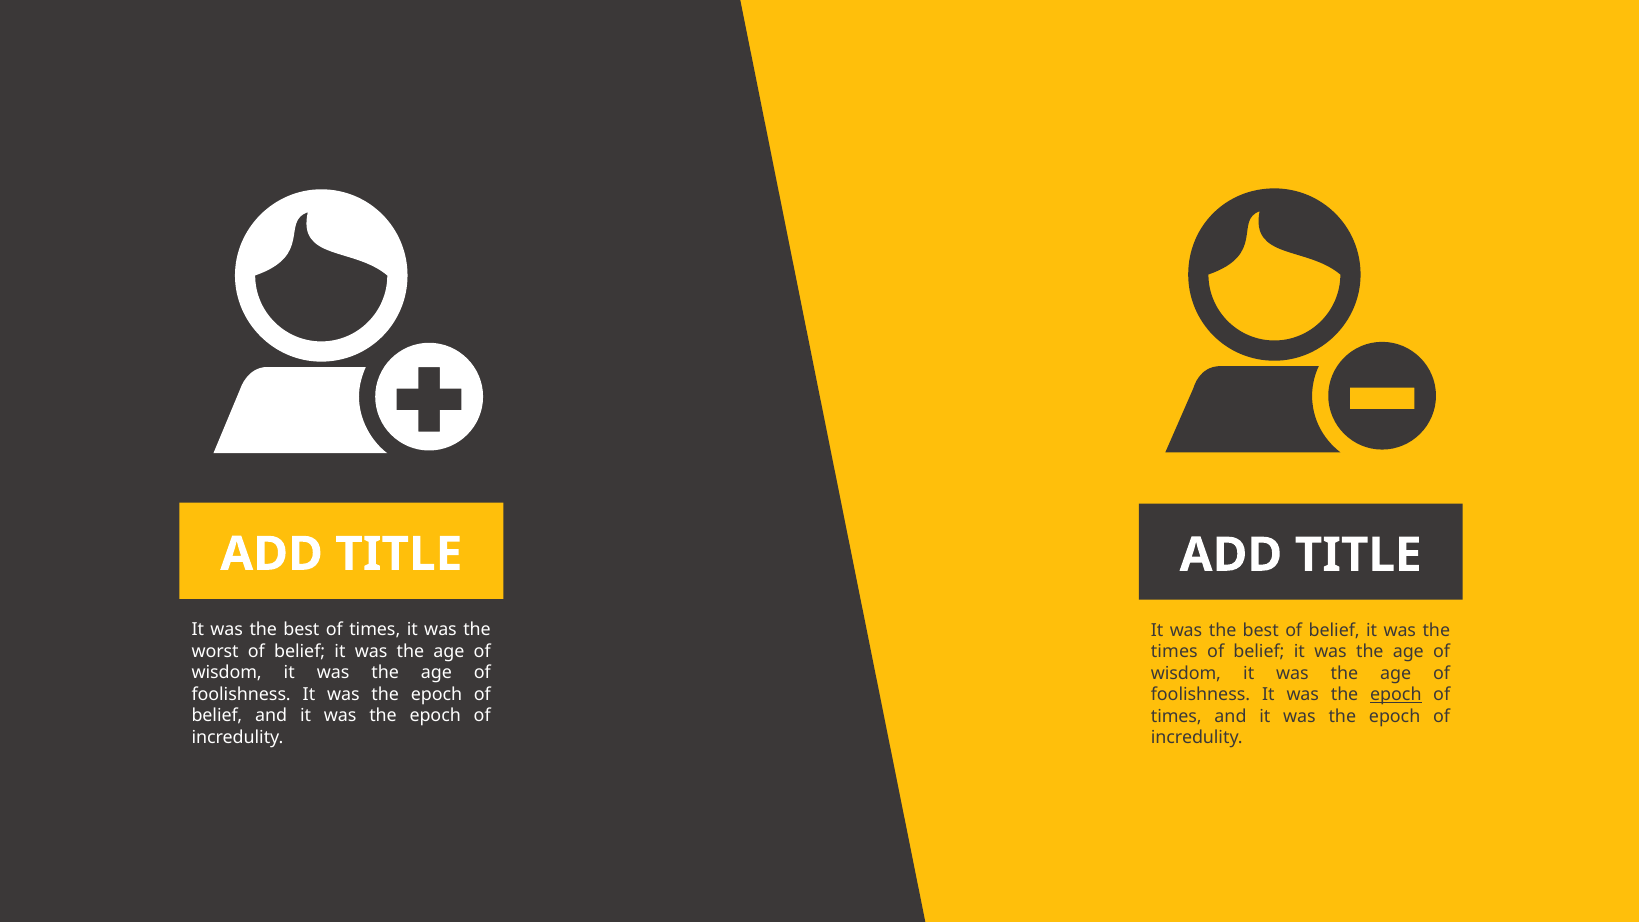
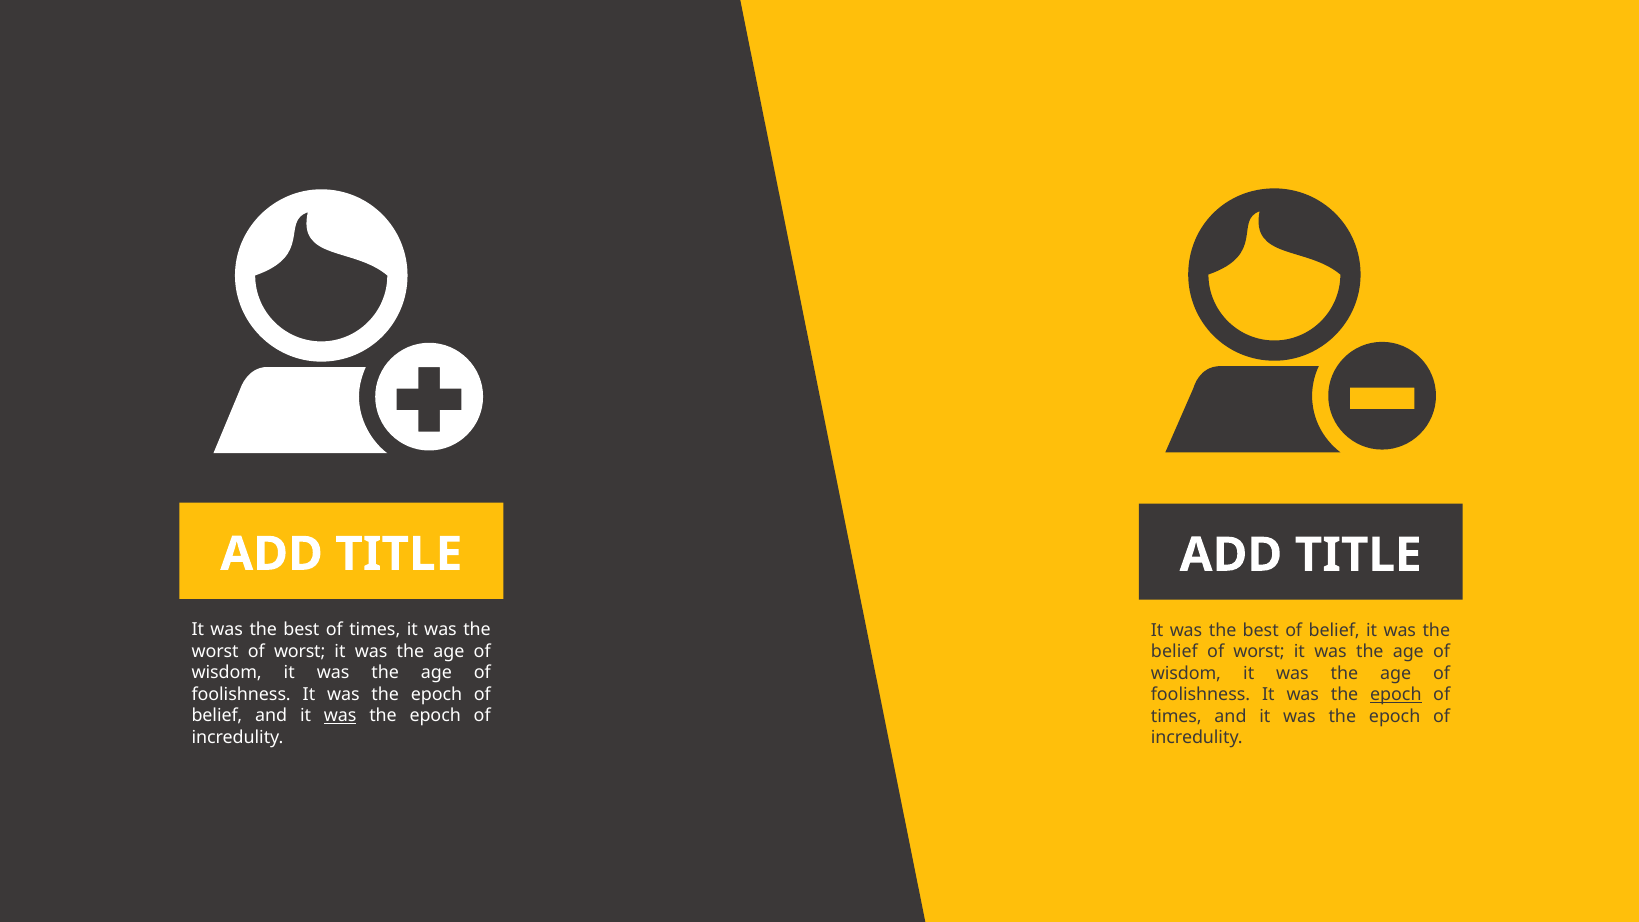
worst of belief: belief -> worst
times at (1174, 652): times -> belief
belief at (1259, 652): belief -> worst
was at (340, 716) underline: none -> present
